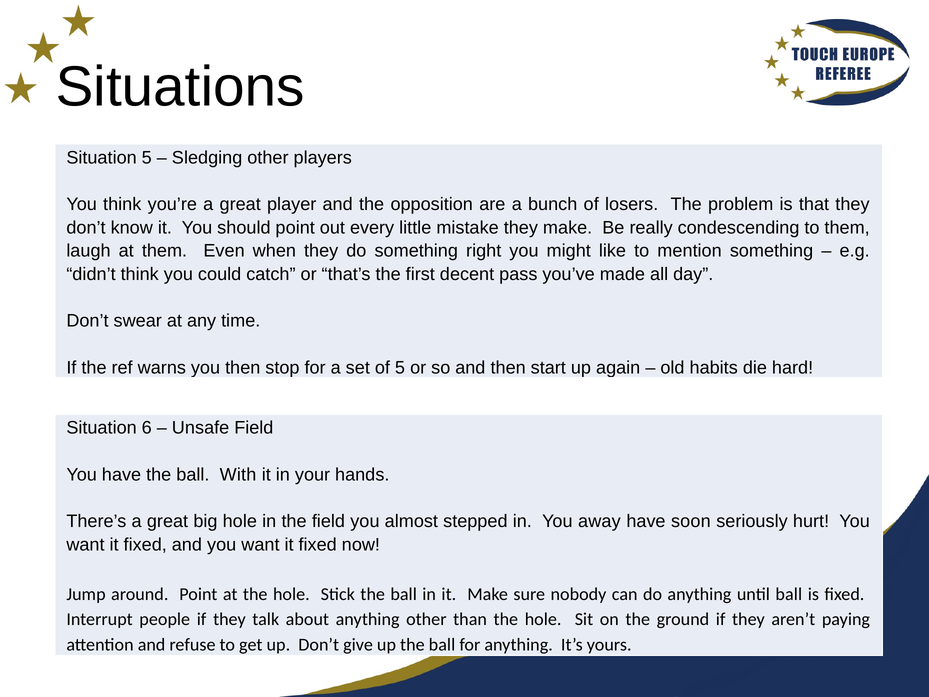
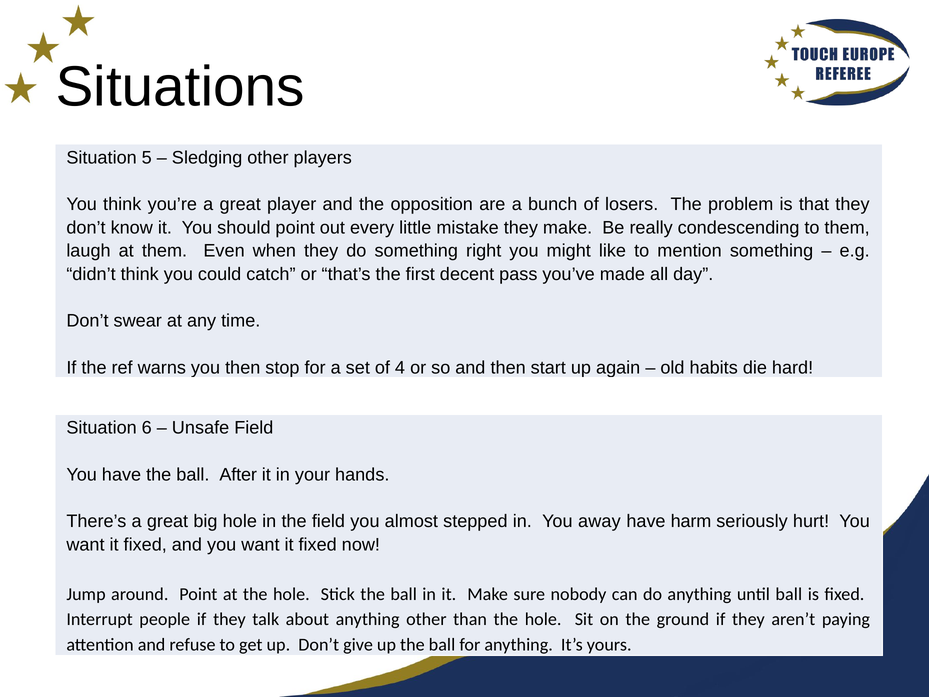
of 5: 5 -> 4
With: With -> After
soon: soon -> harm
